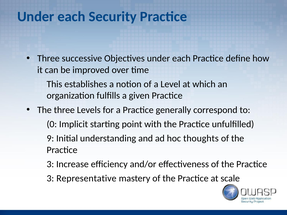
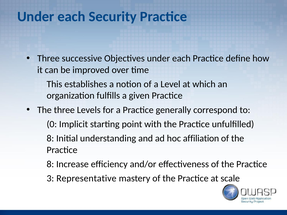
9 at (50, 139): 9 -> 8
thoughts: thoughts -> affiliation
3 at (50, 164): 3 -> 8
